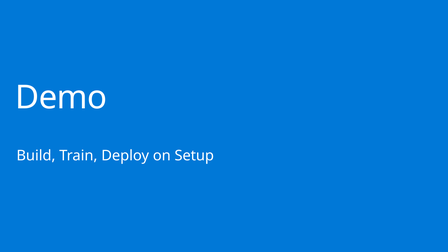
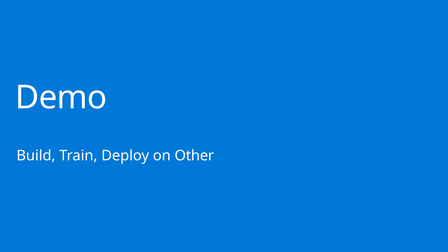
Setup: Setup -> Other
